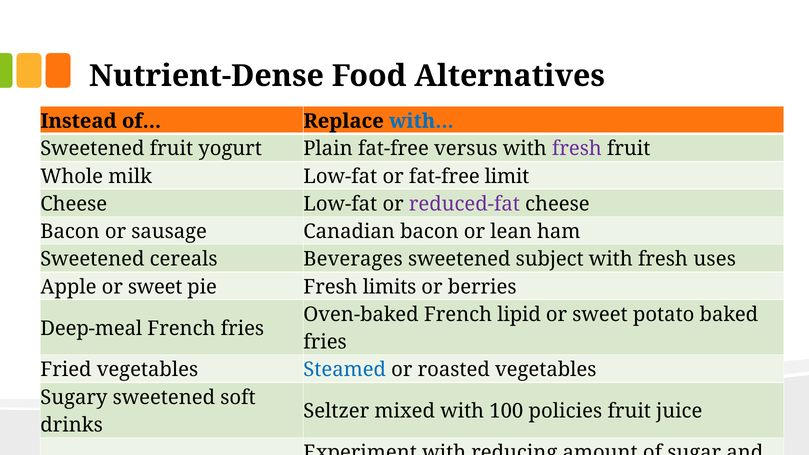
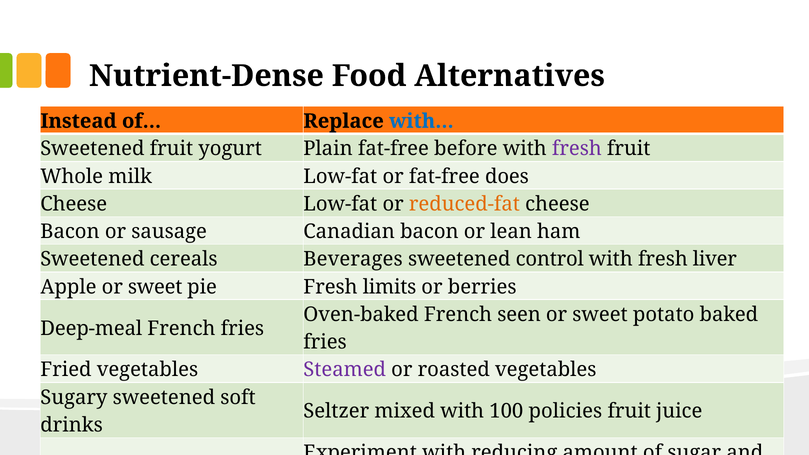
versus: versus -> before
limit: limit -> does
reduced-fat colour: purple -> orange
subject: subject -> control
uses: uses -> liver
lipid: lipid -> seen
Steamed colour: blue -> purple
